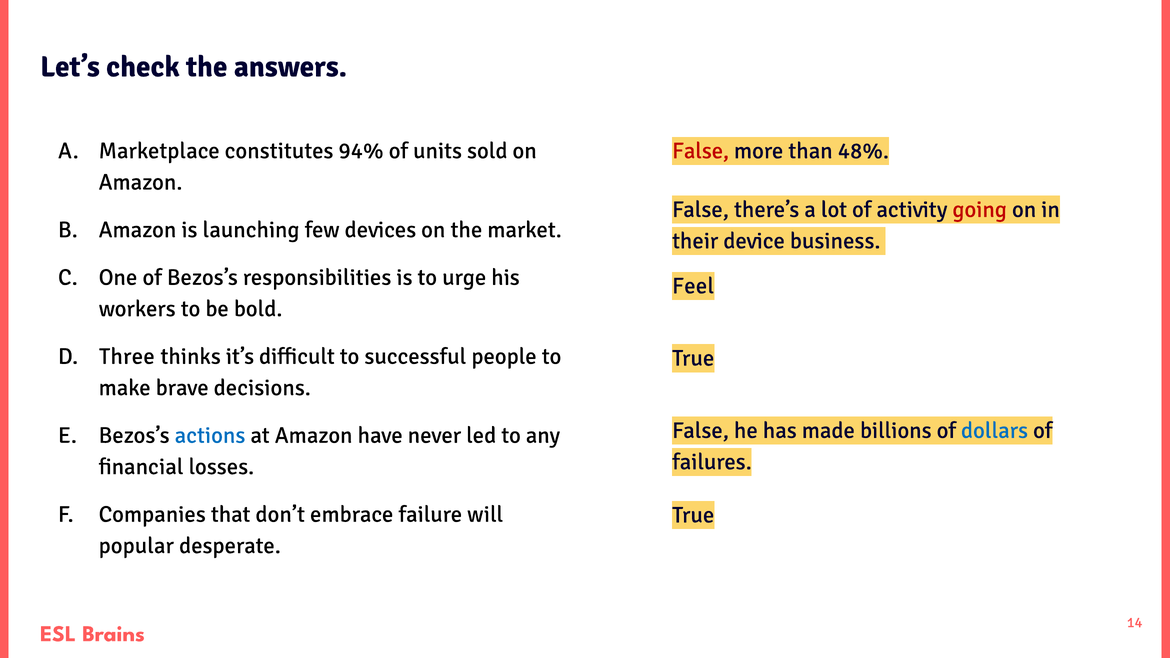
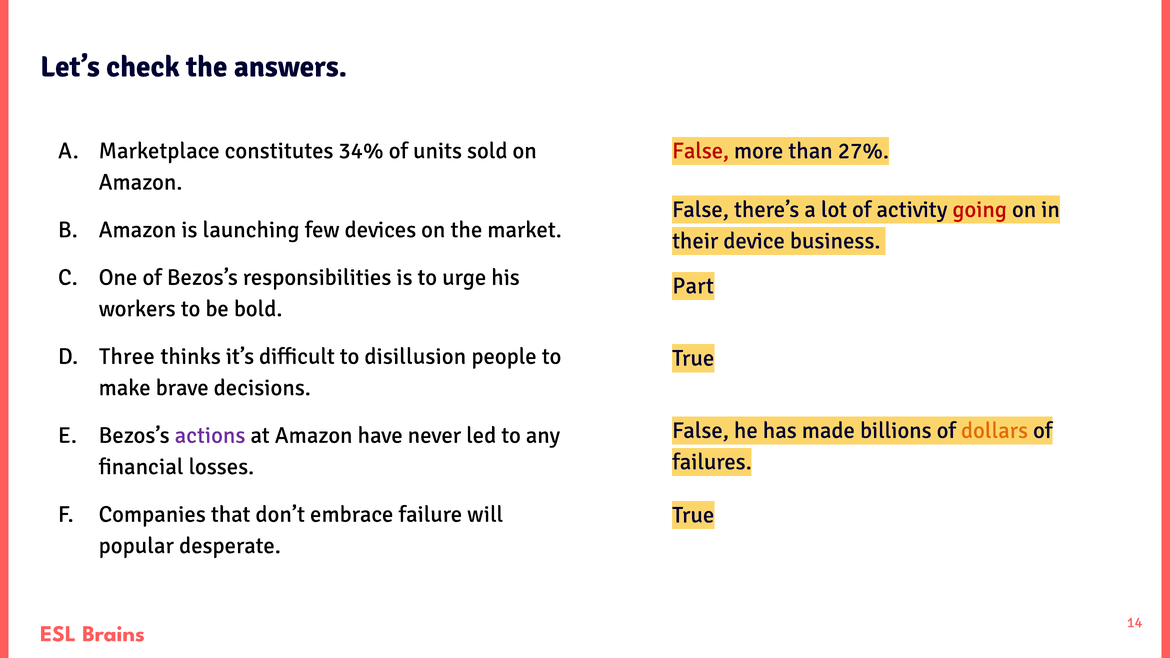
94%: 94% -> 34%
48%: 48% -> 27%
Feel: Feel -> Part
successful: successful -> disillusion
dollars colour: blue -> orange
actions colour: blue -> purple
